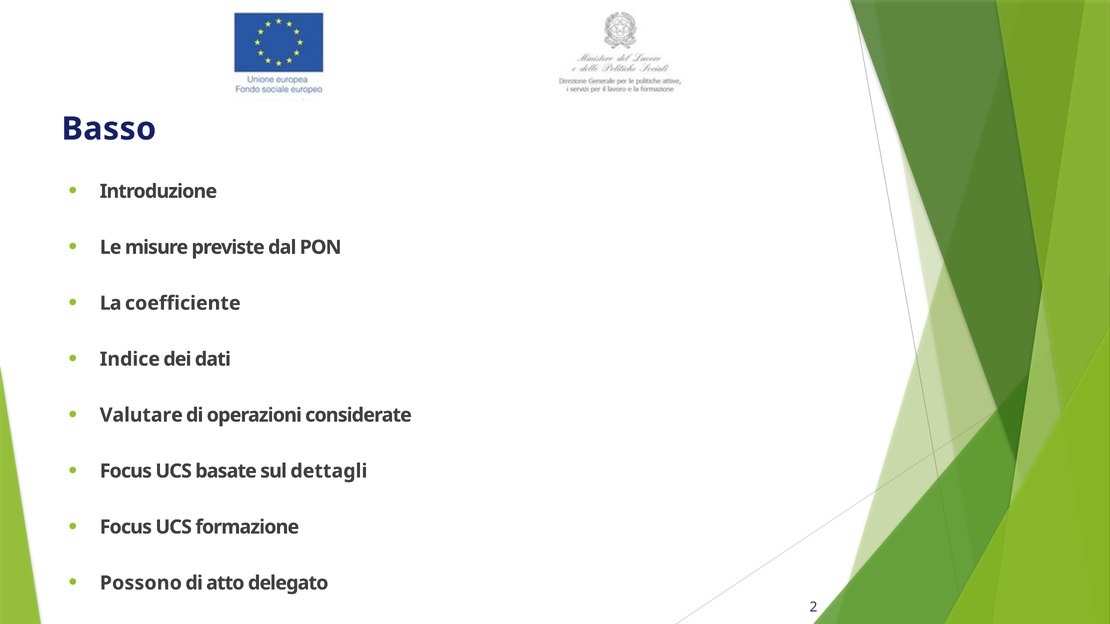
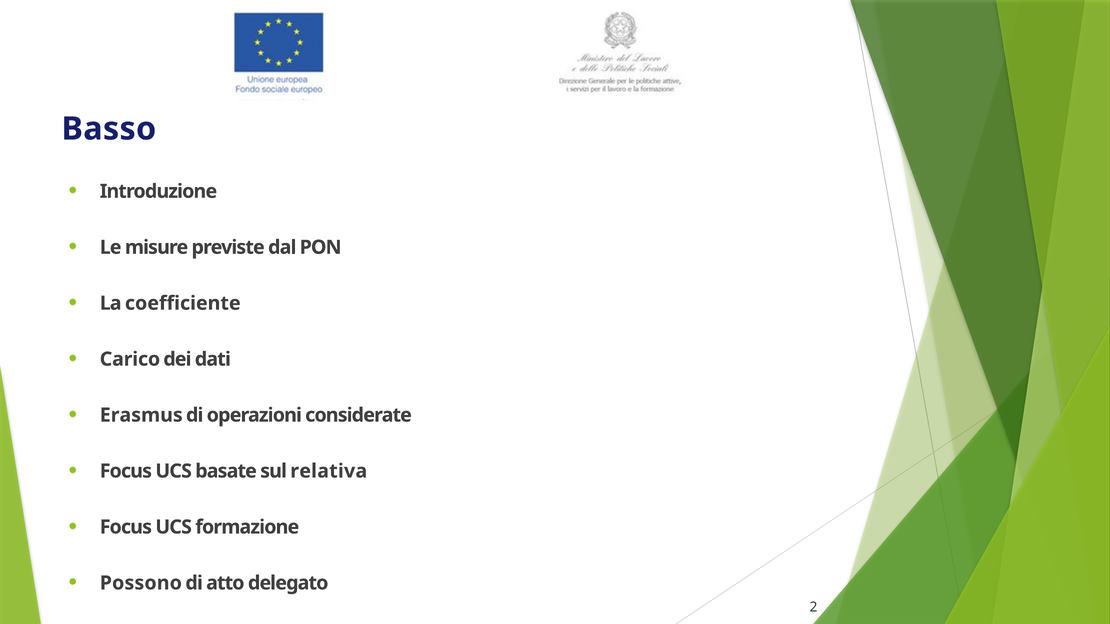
Indice: Indice -> Carico
Valutare: Valutare -> Erasmus
dettagli: dettagli -> relativa
